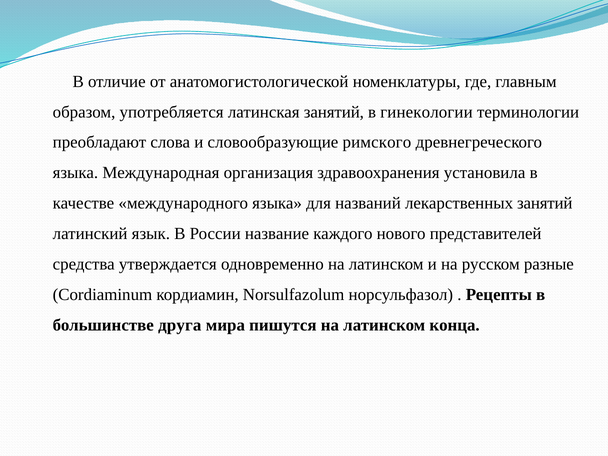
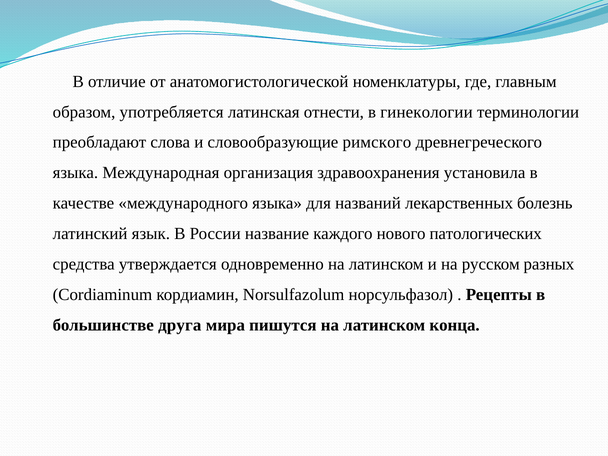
латинская занятий: занятий -> отнести
лекарственных занятий: занятий -> болезнь
представителей: представителей -> патологических
разные: разные -> разных
